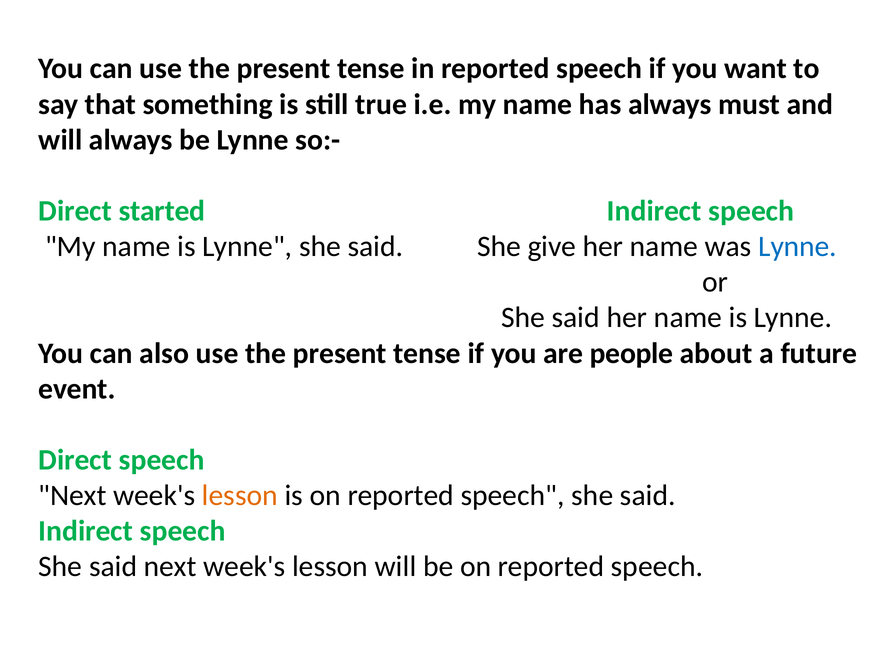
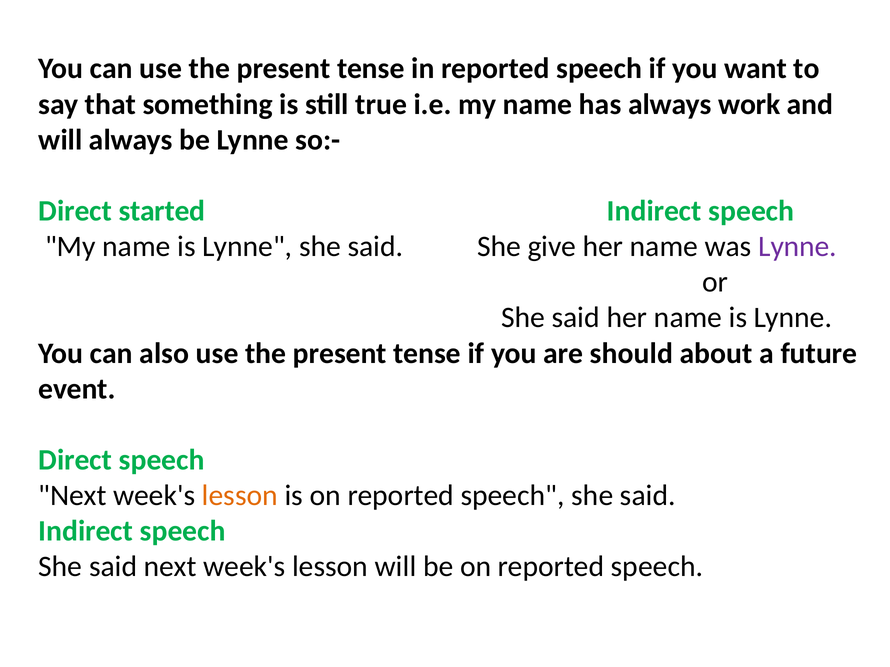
must: must -> work
Lynne at (797, 247) colour: blue -> purple
people: people -> should
